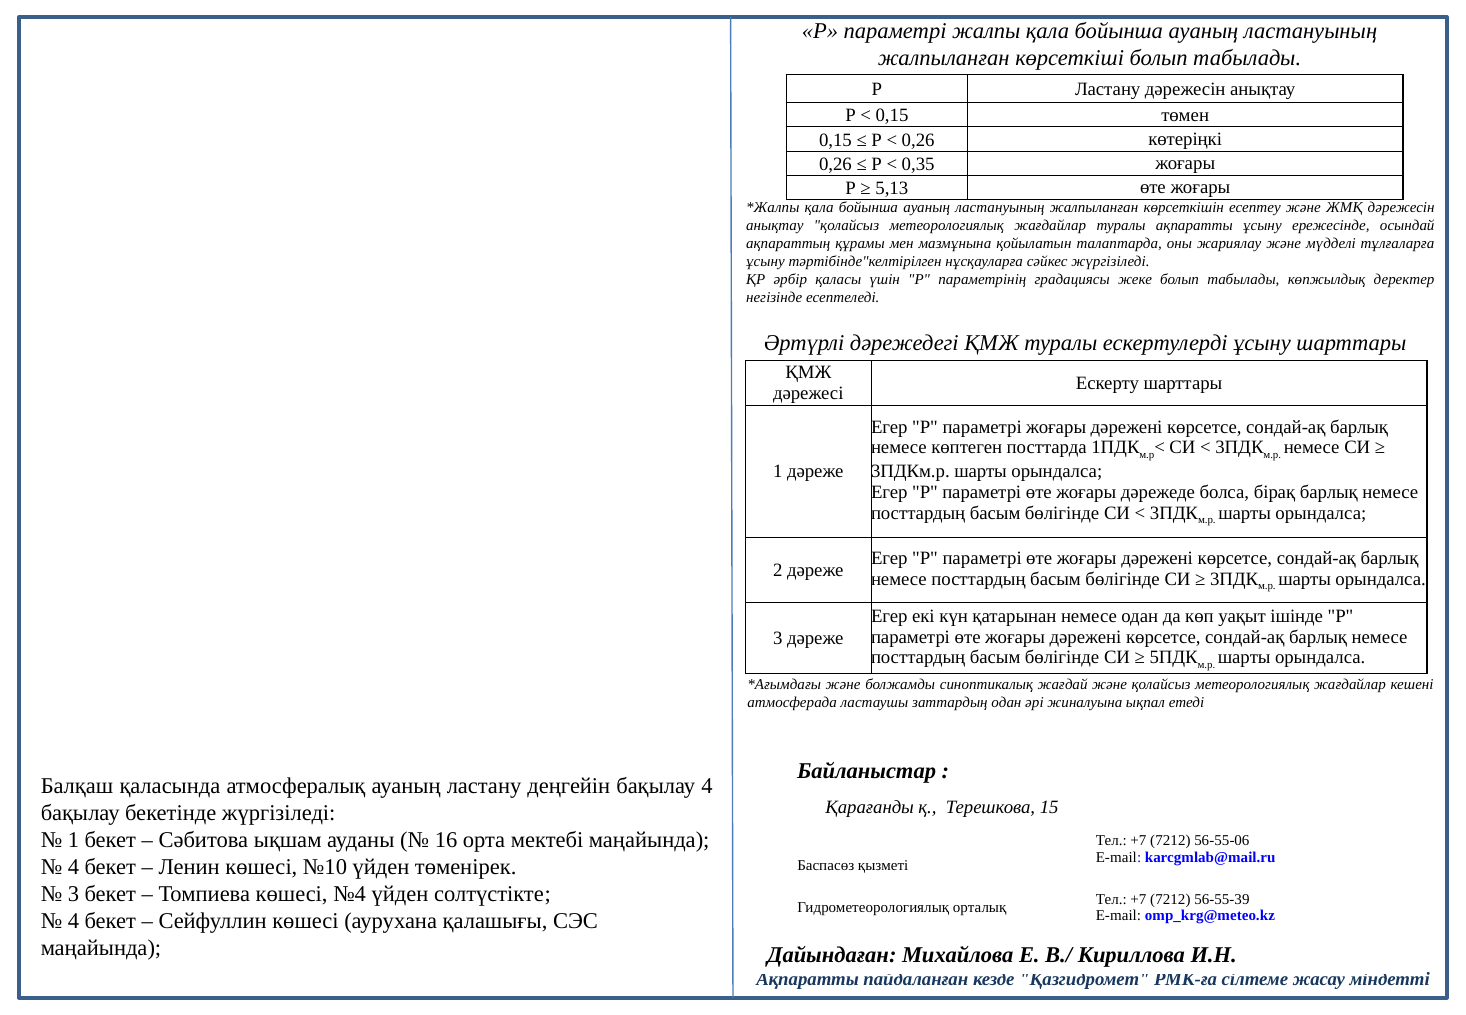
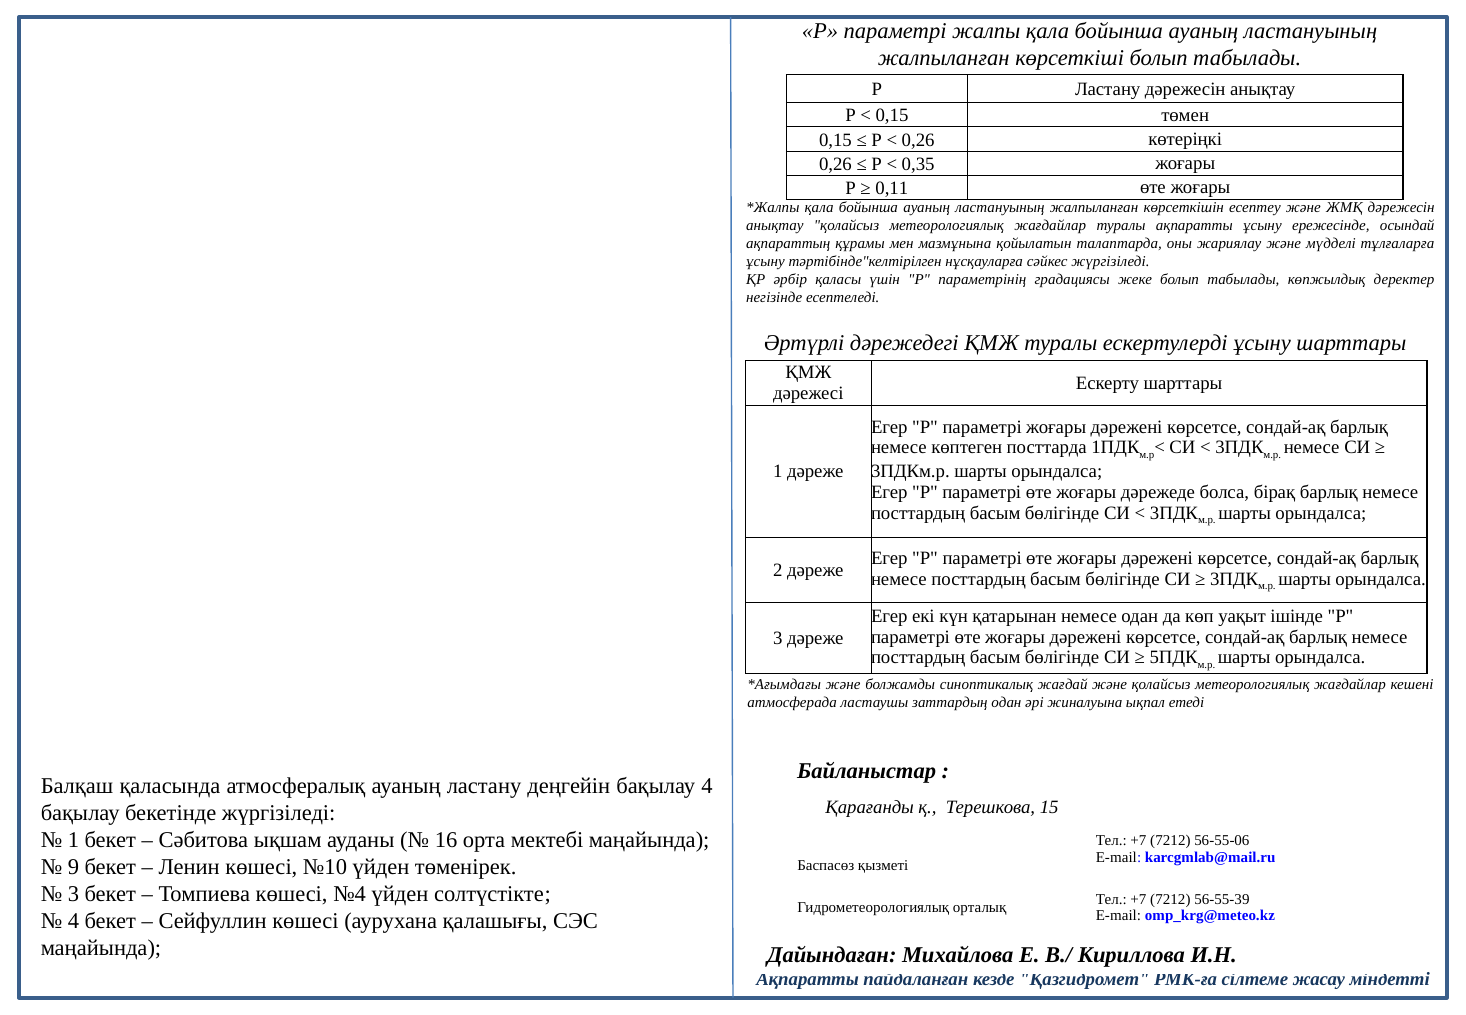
5,13: 5,13 -> 0,11
4 at (73, 867): 4 -> 9
